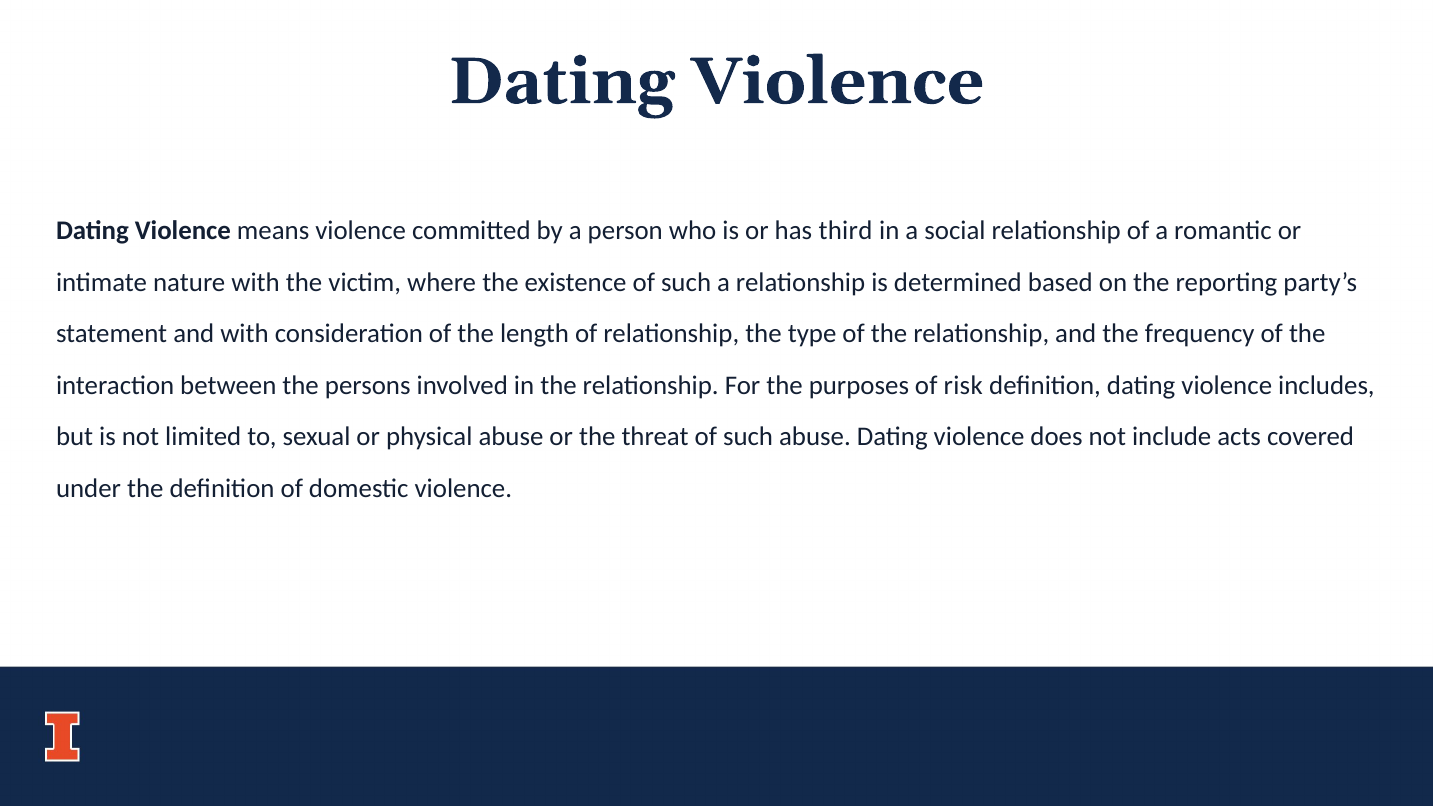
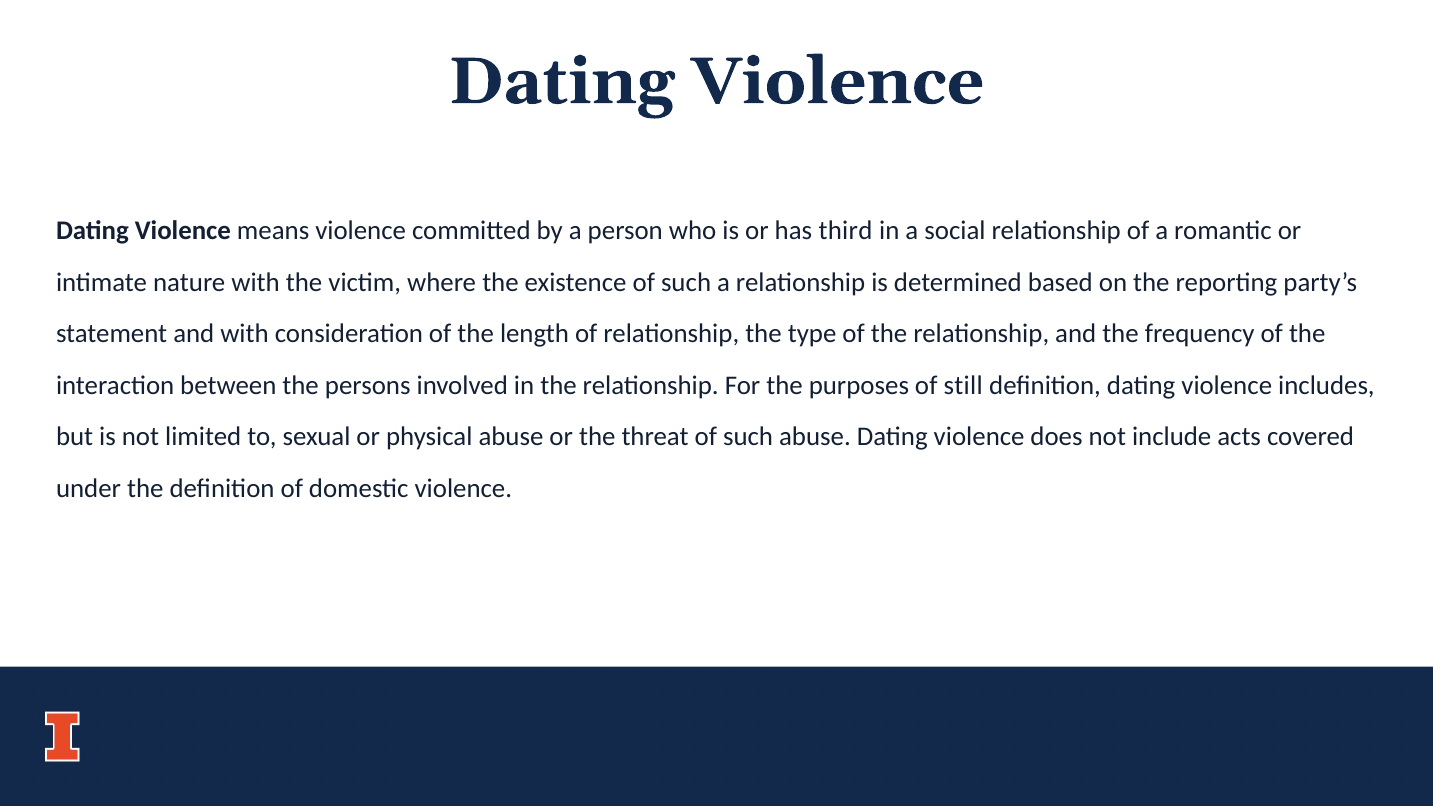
risk: risk -> still
